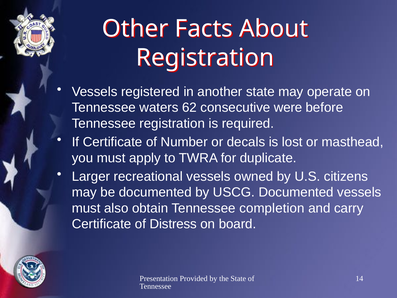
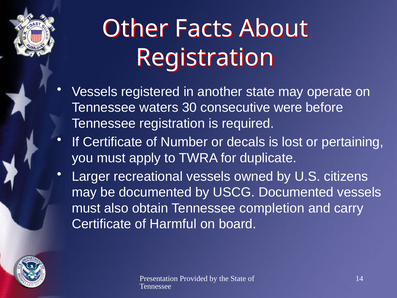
62: 62 -> 30
masthead: masthead -> pertaining
Distress: Distress -> Harmful
